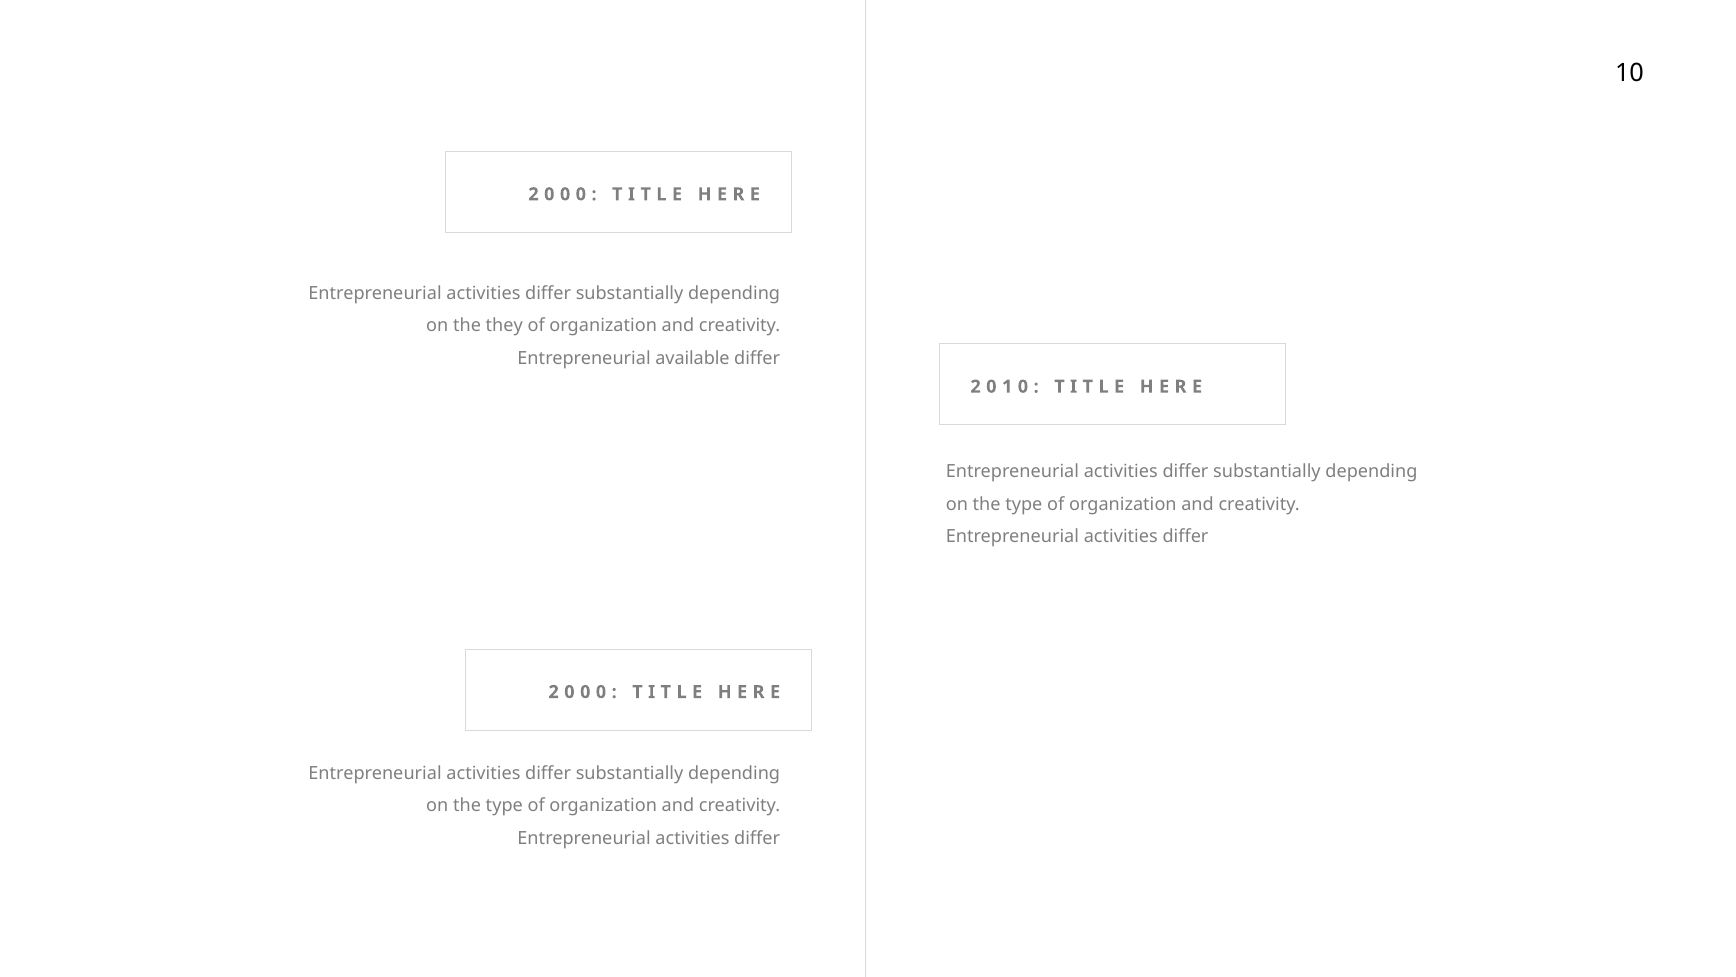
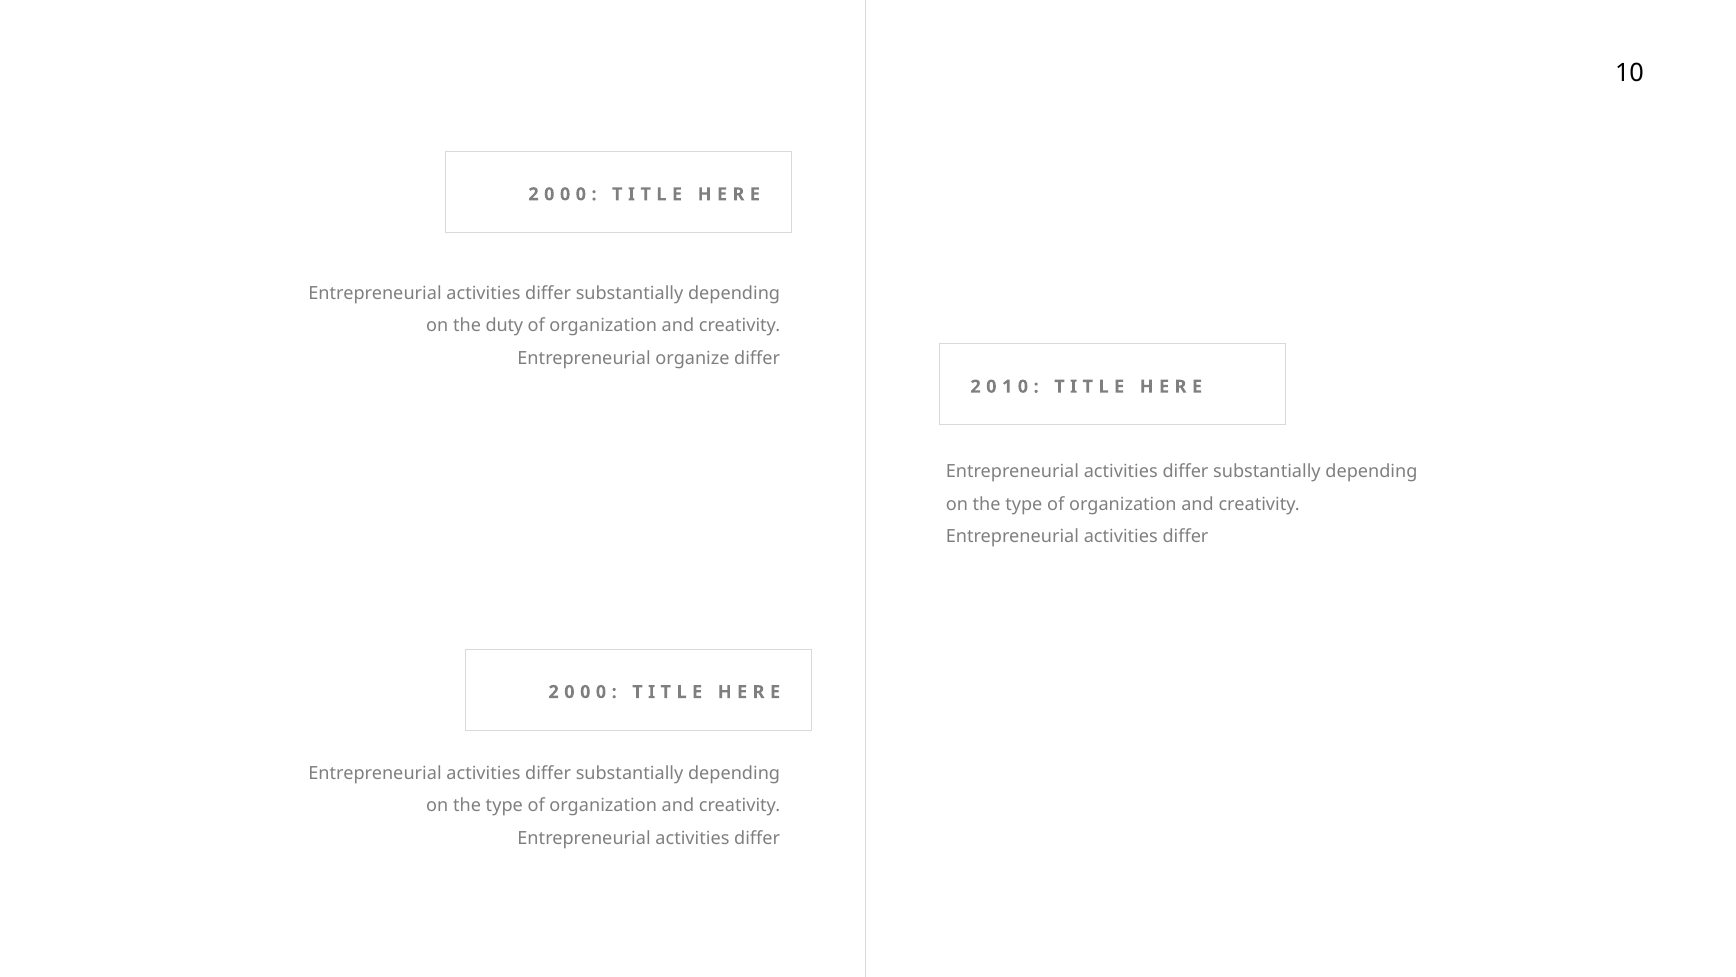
they: they -> duty
available: available -> organize
